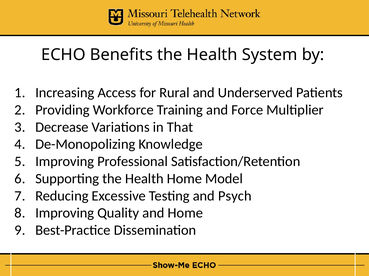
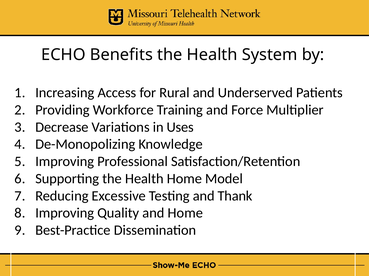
That: That -> Uses
Psych: Psych -> Thank
